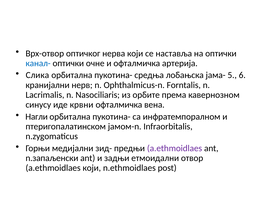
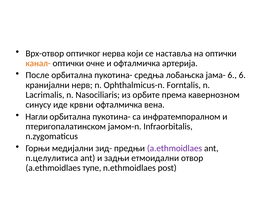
канал- colour: blue -> orange
Слика: Слика -> После
јама- 5: 5 -> 6
n.запаљенски: n.запаљенски -> n.целулитиса
a.ethmoidlaes који: који -> тупе
